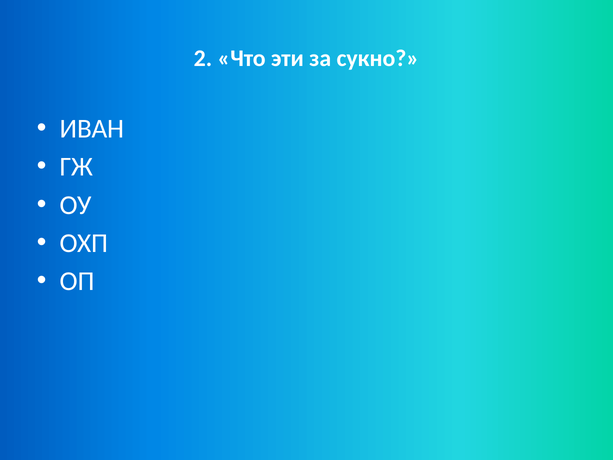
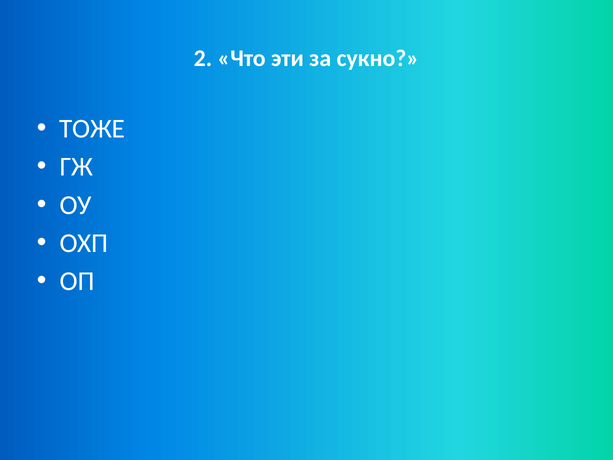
ИВАН: ИВАН -> ТОЖЕ
